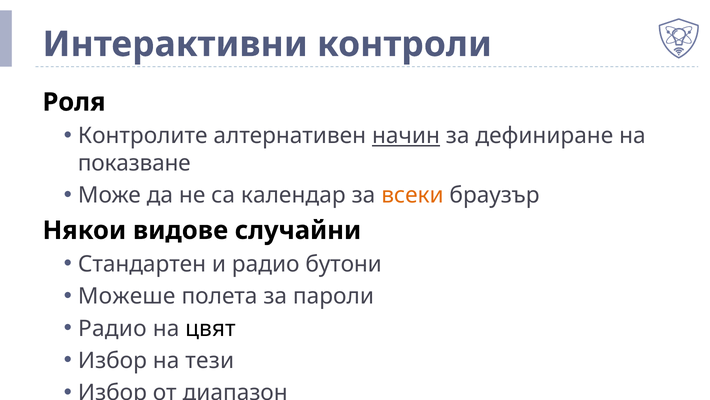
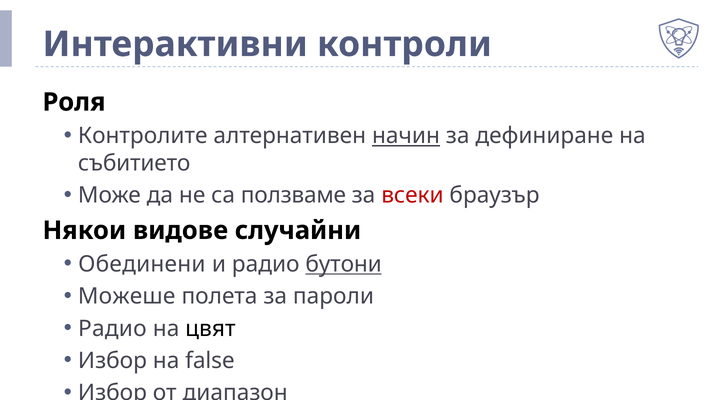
показване: показване -> събитието
календар: календар -> ползваме
всеки colour: orange -> red
Стандартен: Стандартен -> Обединени
бутони underline: none -> present
тези: тези -> false
